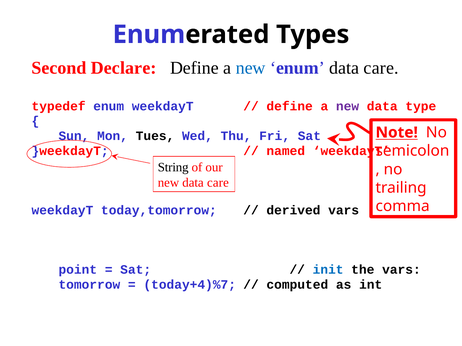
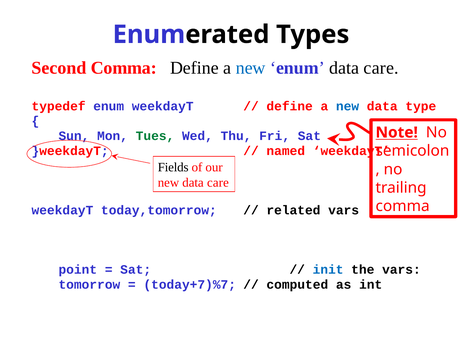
Second Declare: Declare -> Comma
new at (348, 106) colour: purple -> blue
Tues colour: black -> green
String: String -> Fields
derived: derived -> related
today+4)%7: today+4)%7 -> today+7)%7
